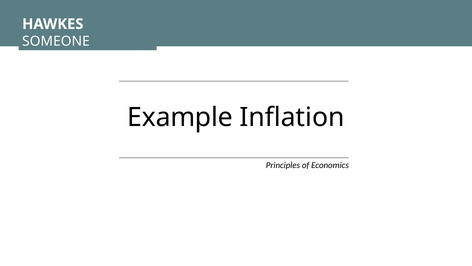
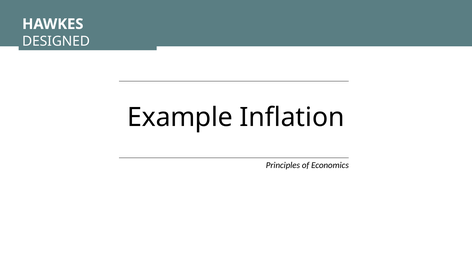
SOMEONE: SOMEONE -> DESIGNED
